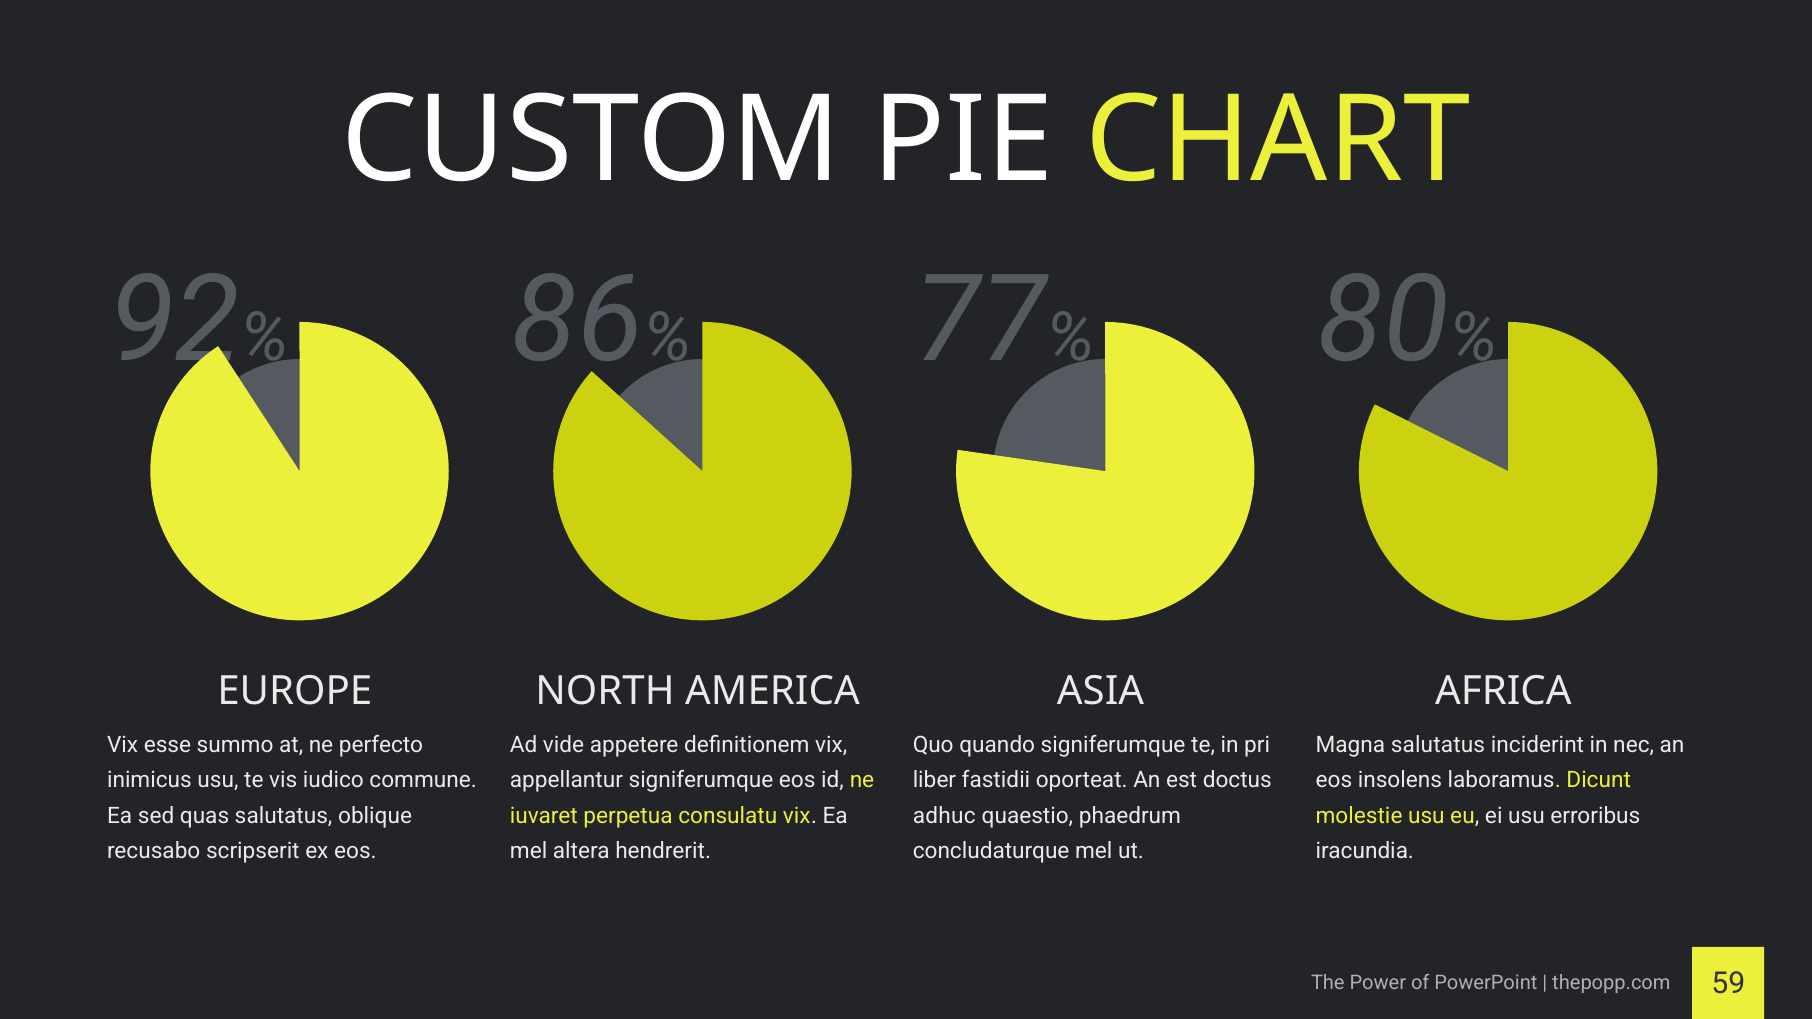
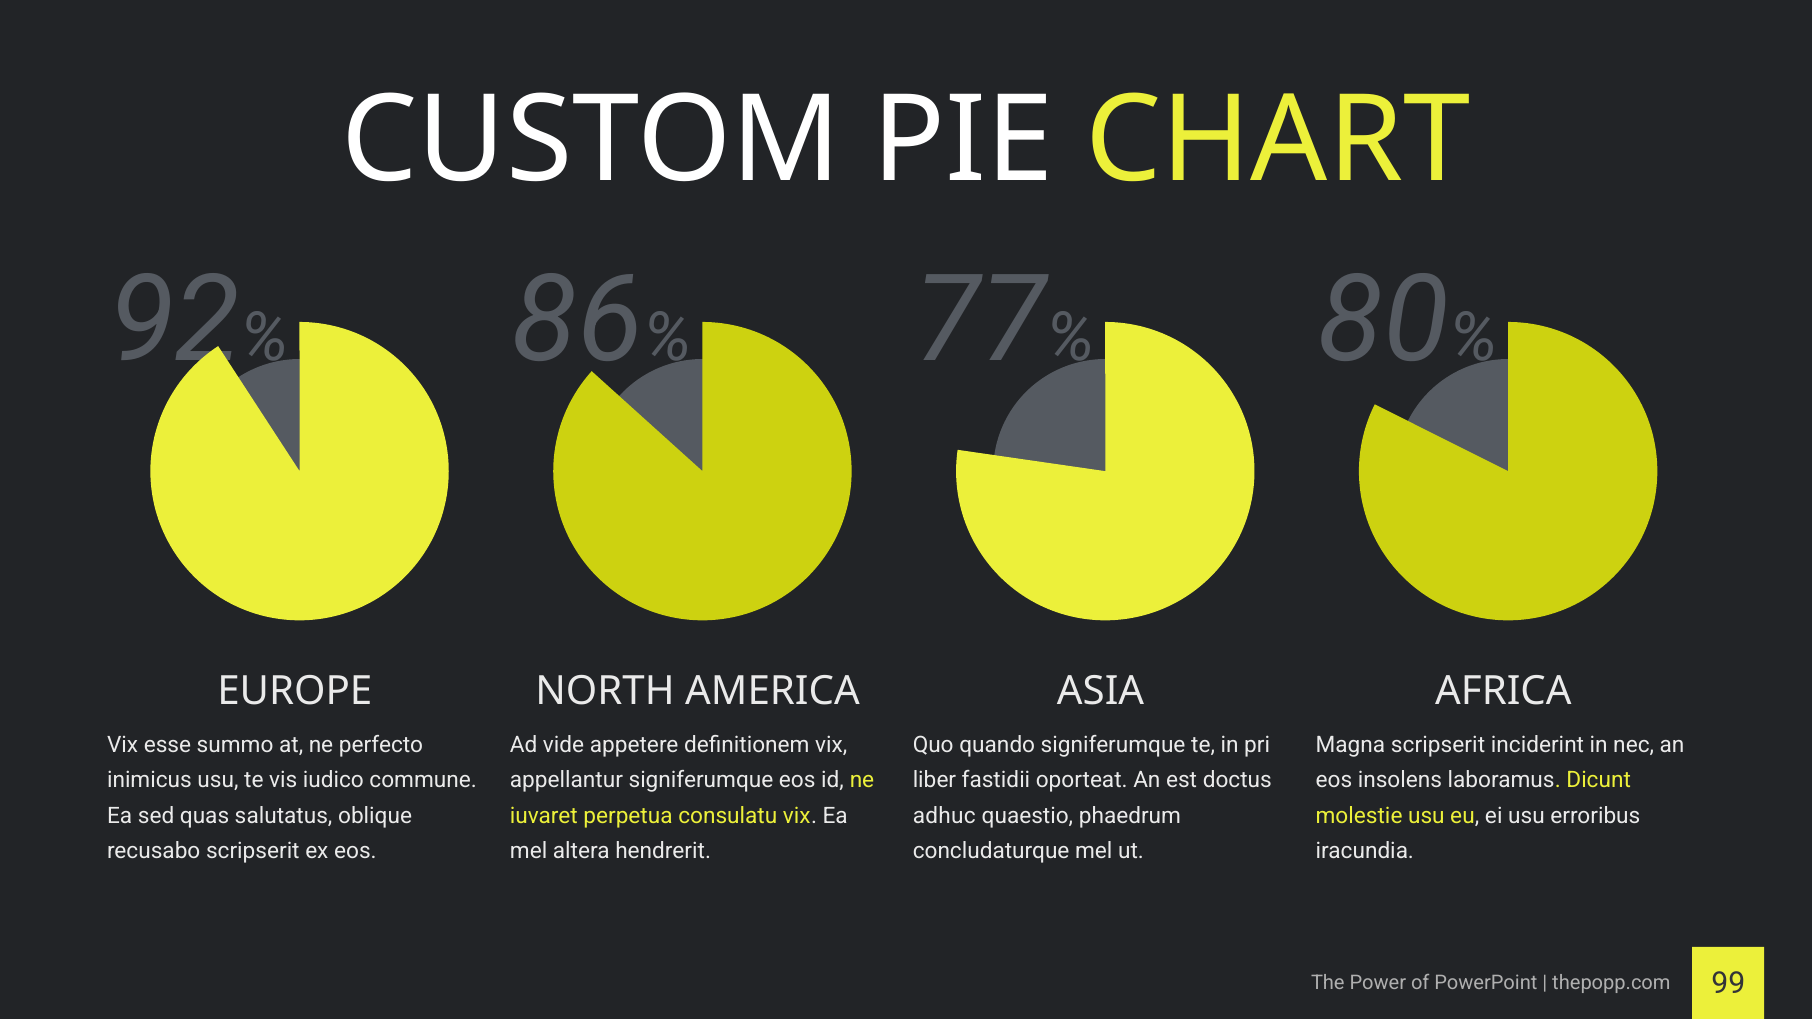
Magna salutatus: salutatus -> scripserit
59: 59 -> 99
